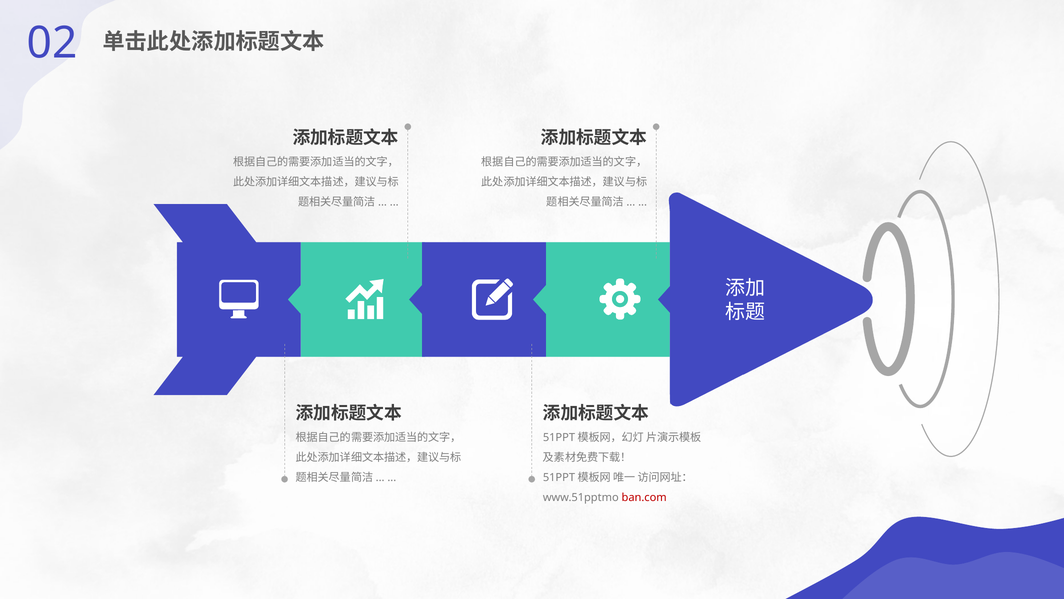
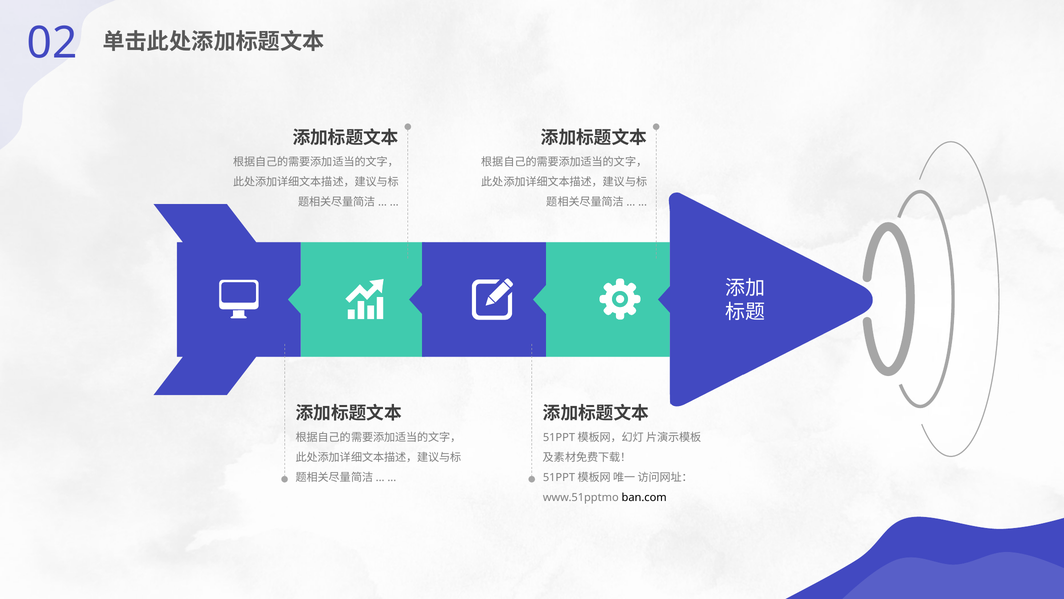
ban.com colour: red -> black
